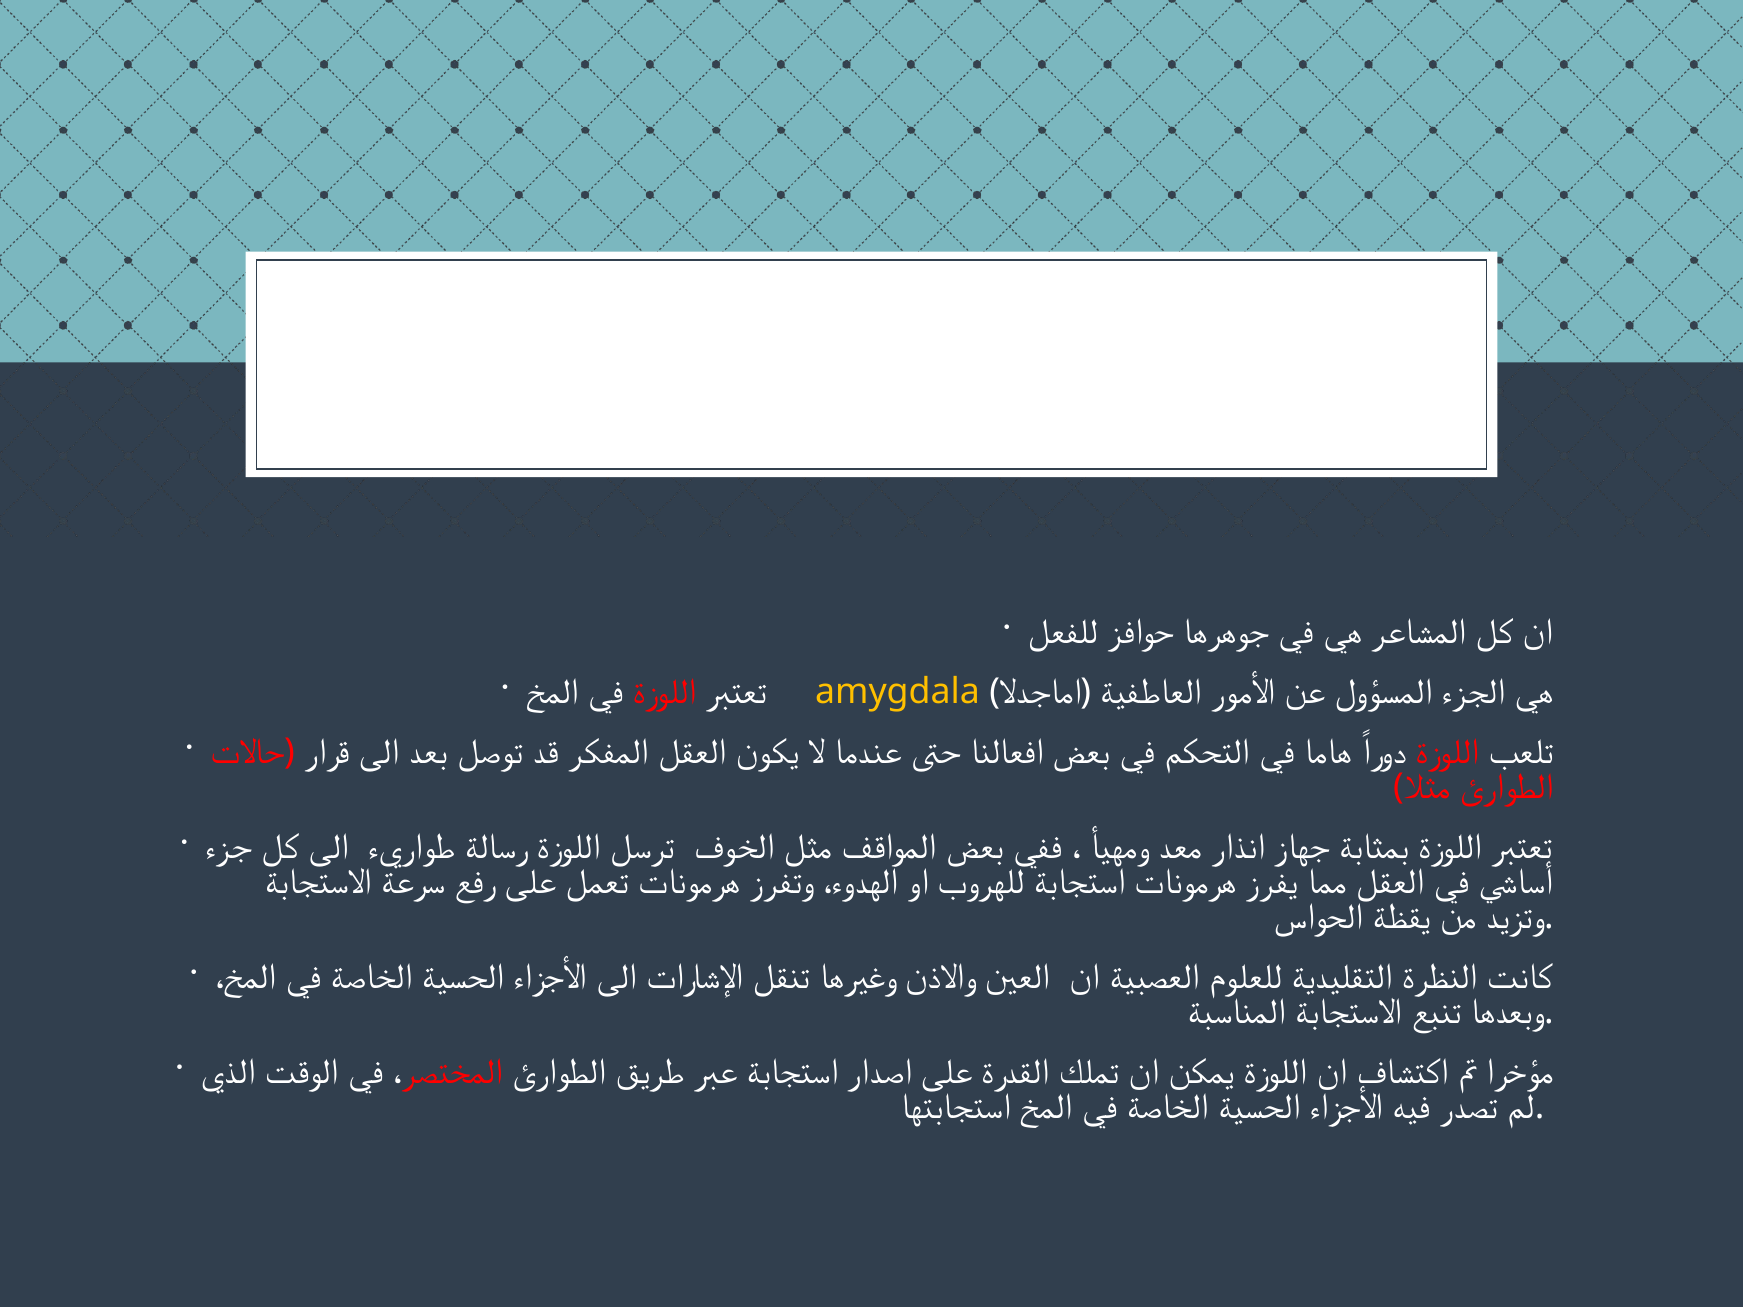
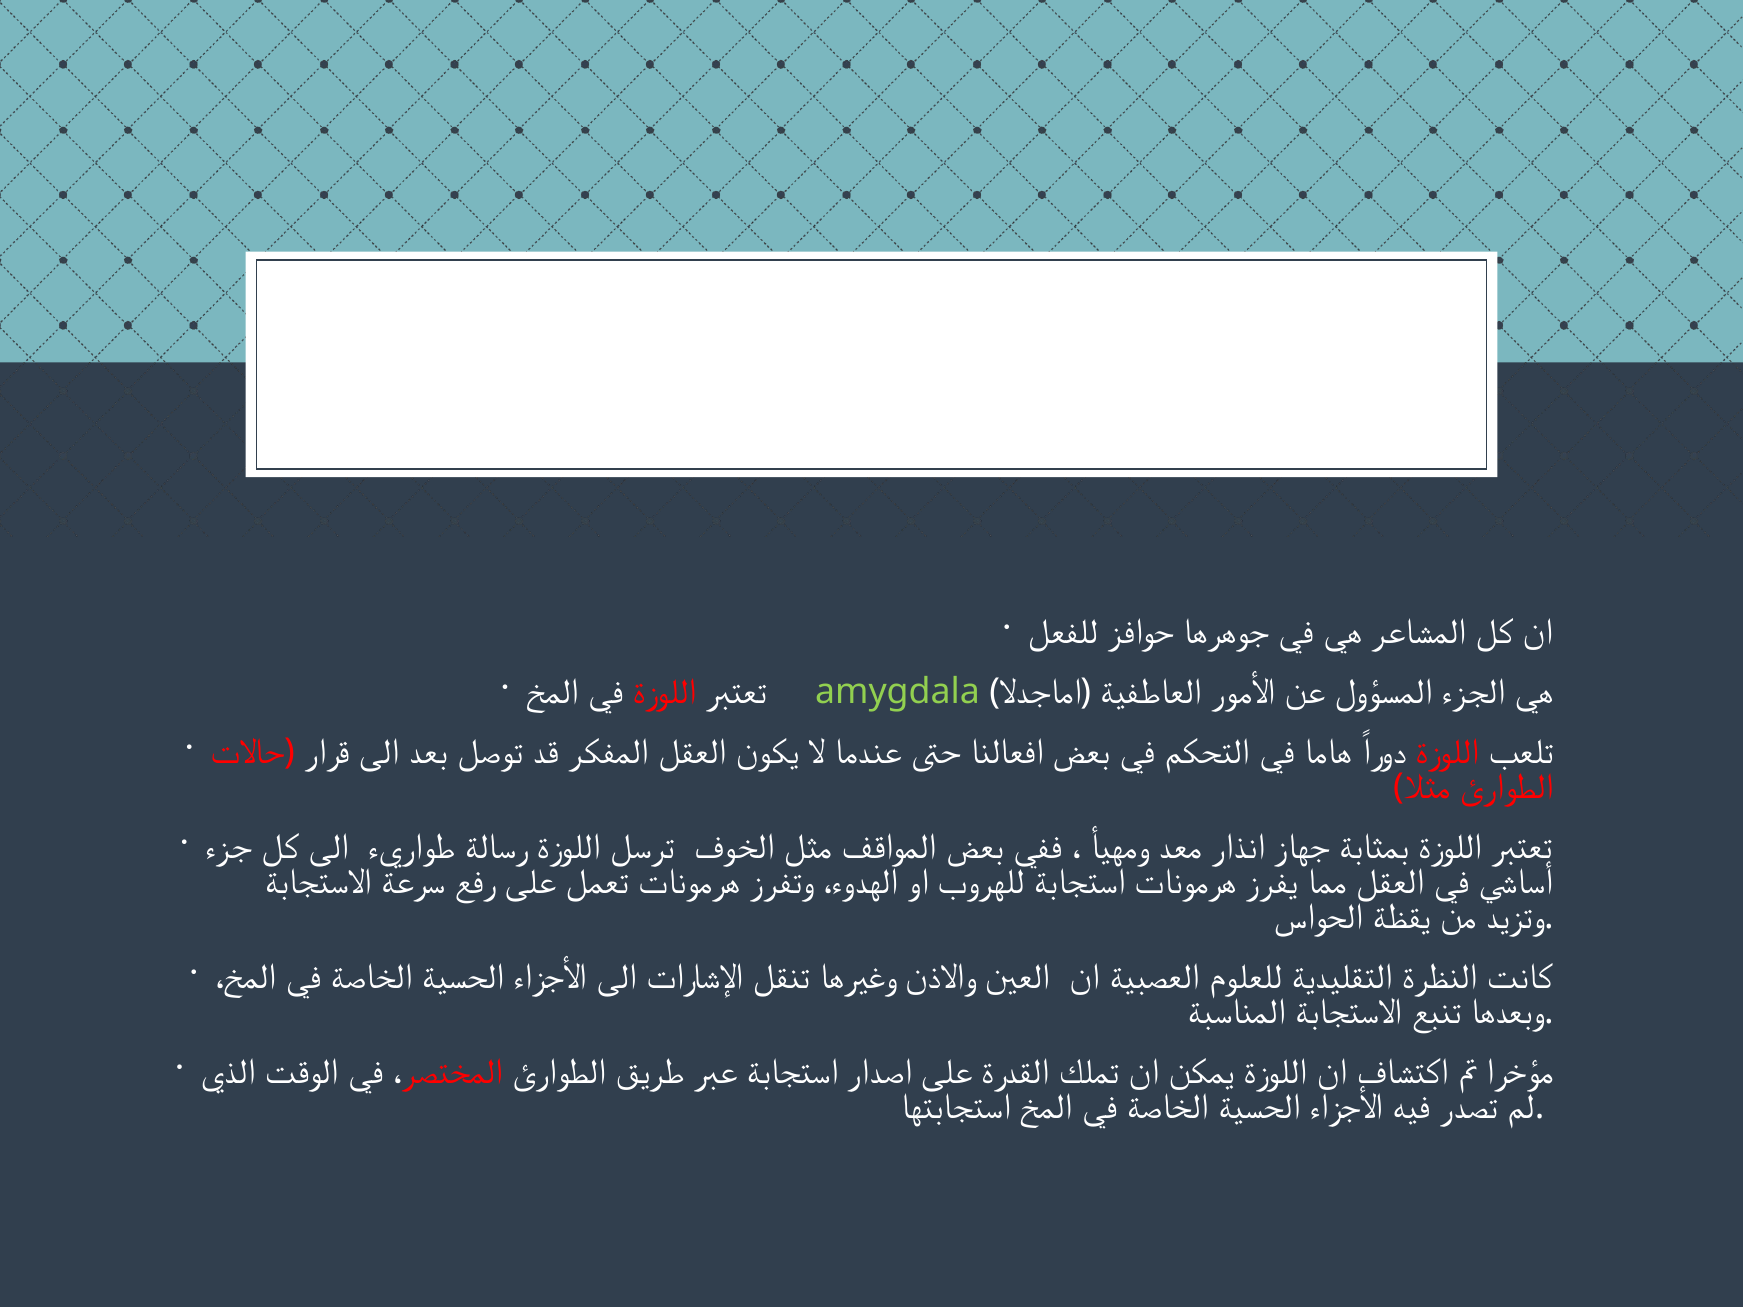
amygdala colour: yellow -> light green
